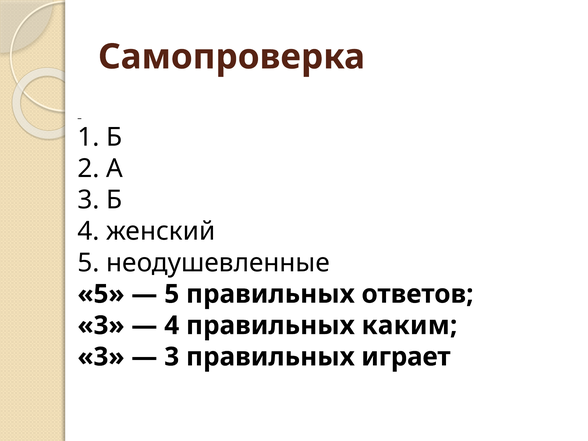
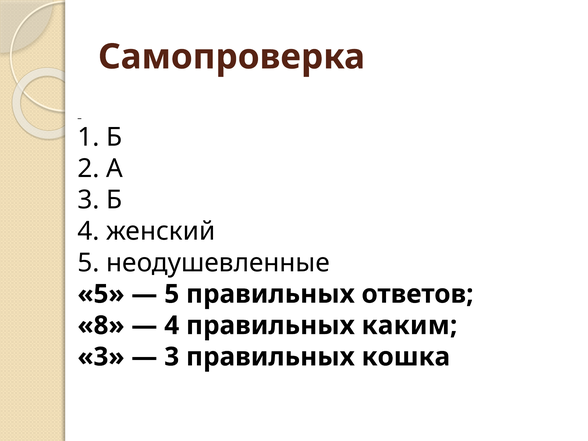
3 at (101, 325): 3 -> 8
играет: играет -> кошка
